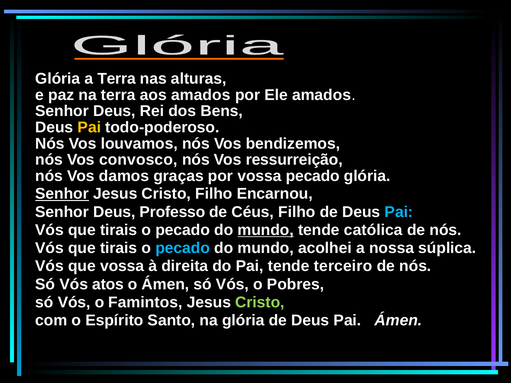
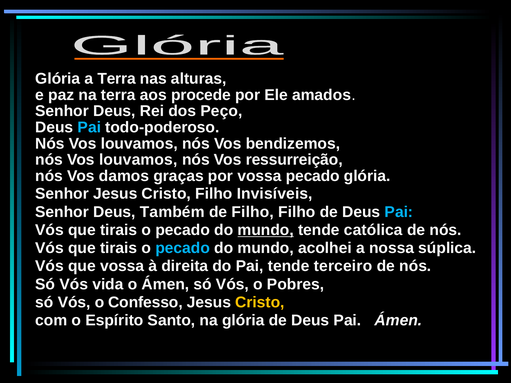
aos amados: amados -> procede
Bens: Bens -> Peço
Pai at (89, 127) colour: yellow -> light blue
convosco at (138, 160): convosco -> louvamos
Senhor at (62, 194) underline: present -> none
Encarnou: Encarnou -> Invisíveis
Professo: Professo -> Também
de Céus: Céus -> Filho
atos: atos -> vida
Famintos: Famintos -> Confesso
Cristo at (260, 303) colour: light green -> yellow
